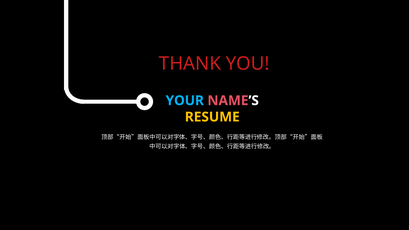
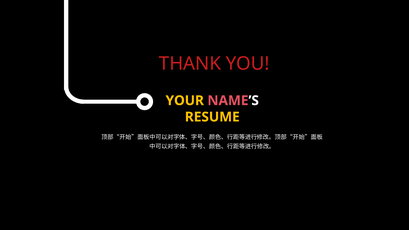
YOUR colour: light blue -> yellow
